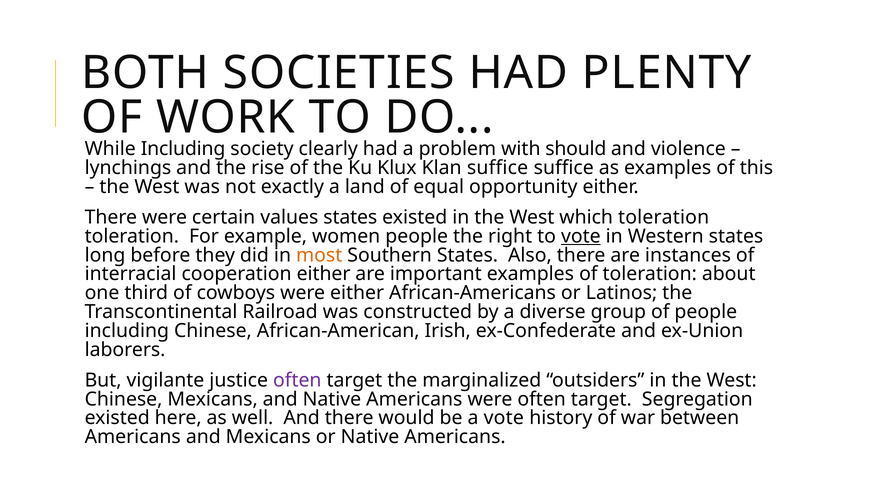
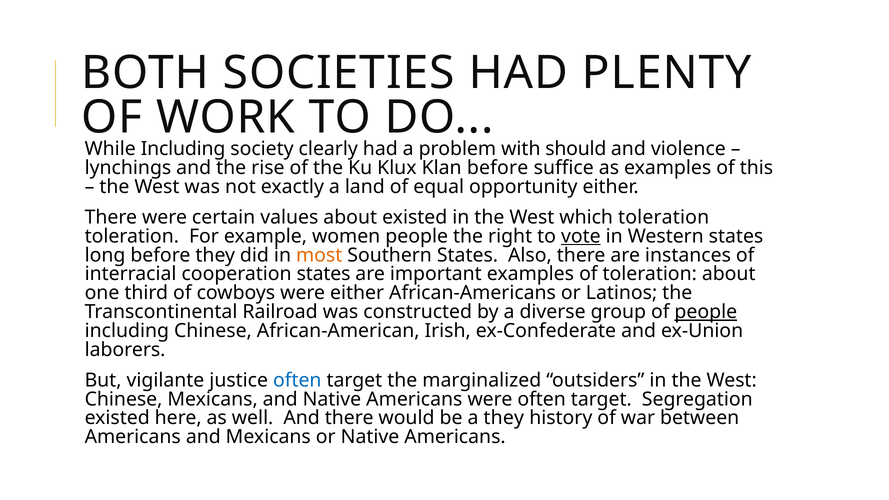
Klan suffice: suffice -> before
values states: states -> about
cooperation either: either -> states
people at (706, 312) underline: none -> present
often at (297, 380) colour: purple -> blue
a vote: vote -> they
